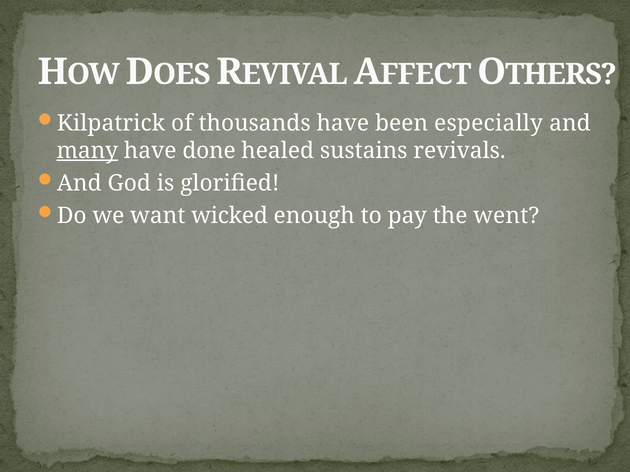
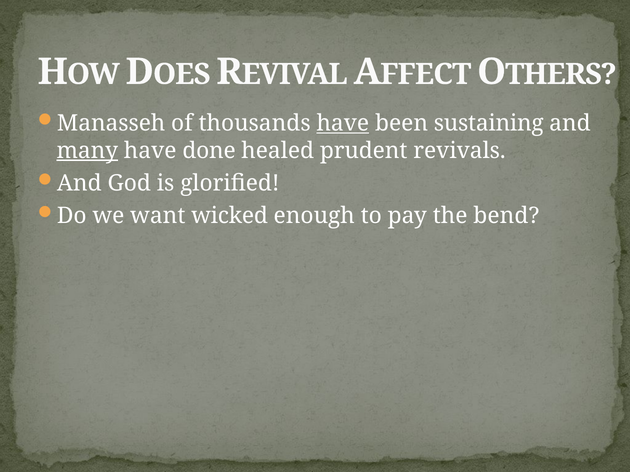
Kilpatrick: Kilpatrick -> Manasseh
have at (343, 123) underline: none -> present
especially: especially -> sustaining
sustains: sustains -> prudent
went: went -> bend
